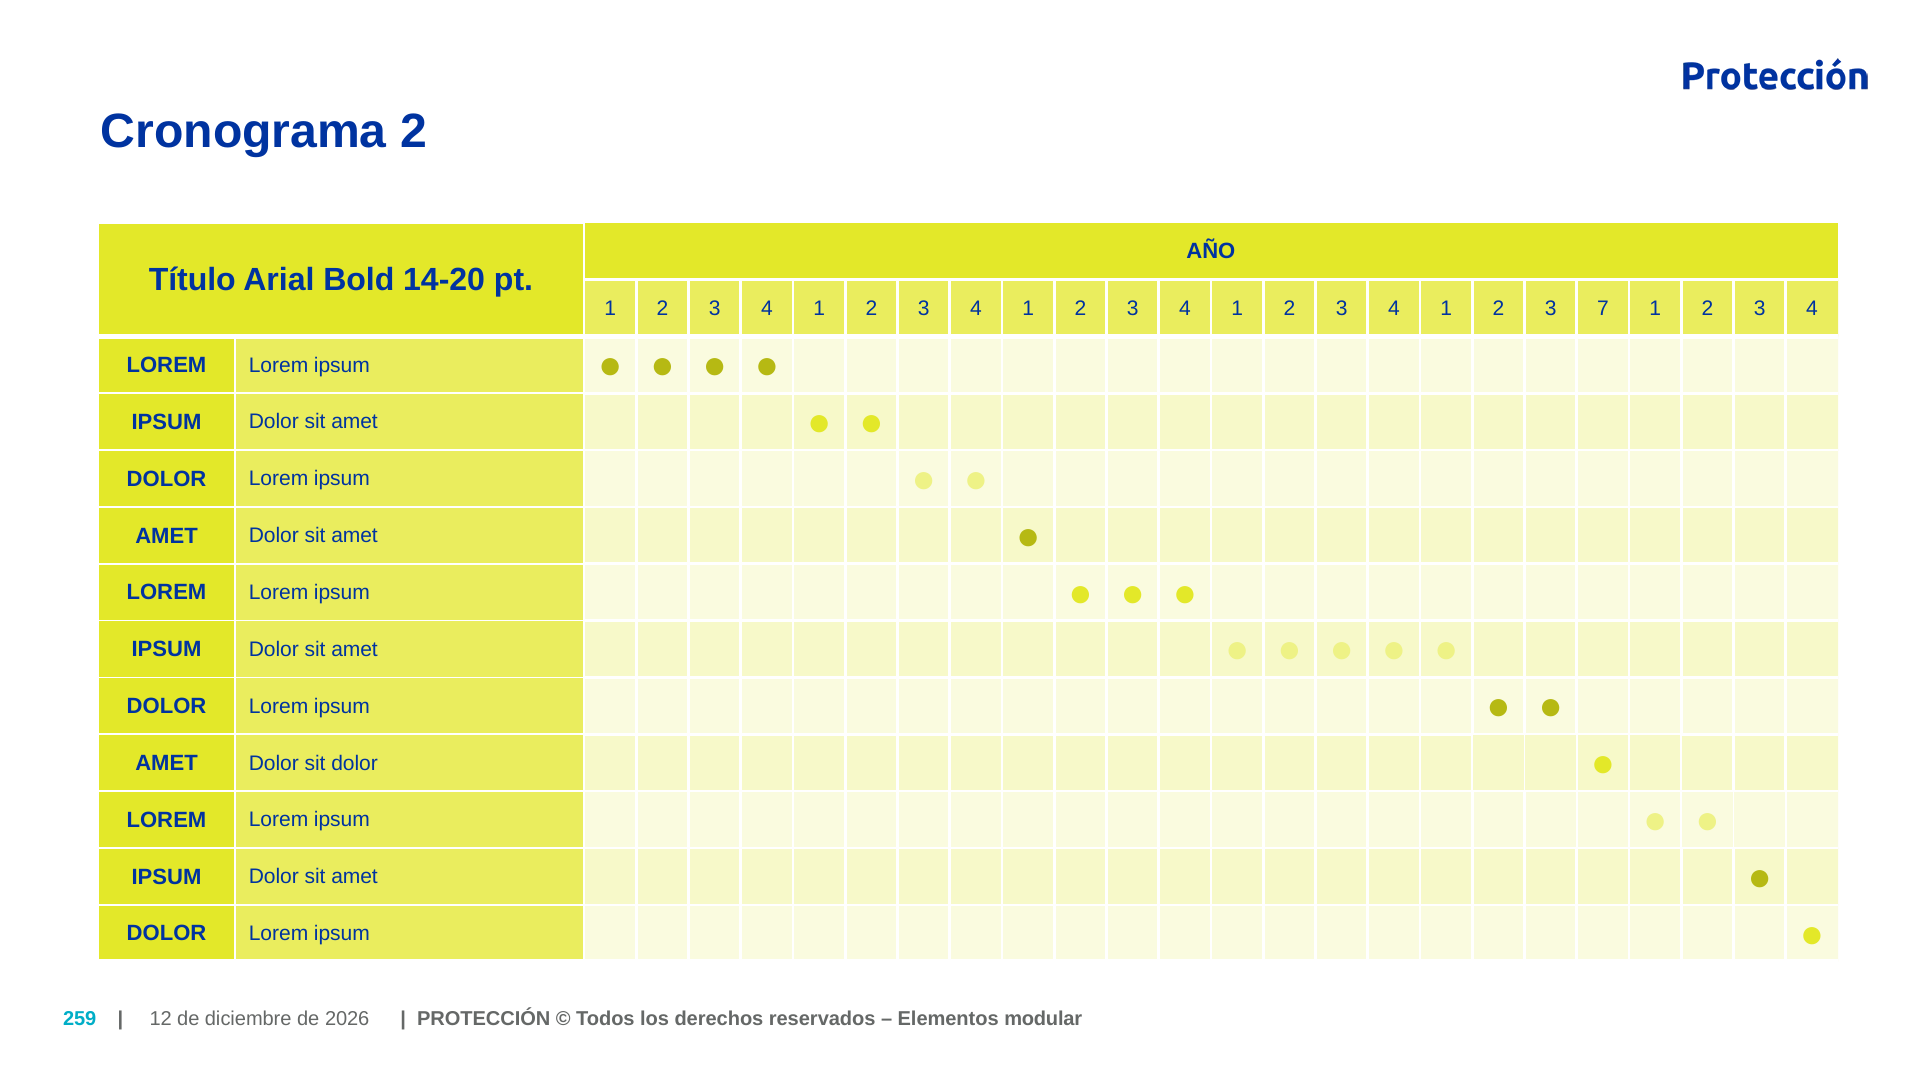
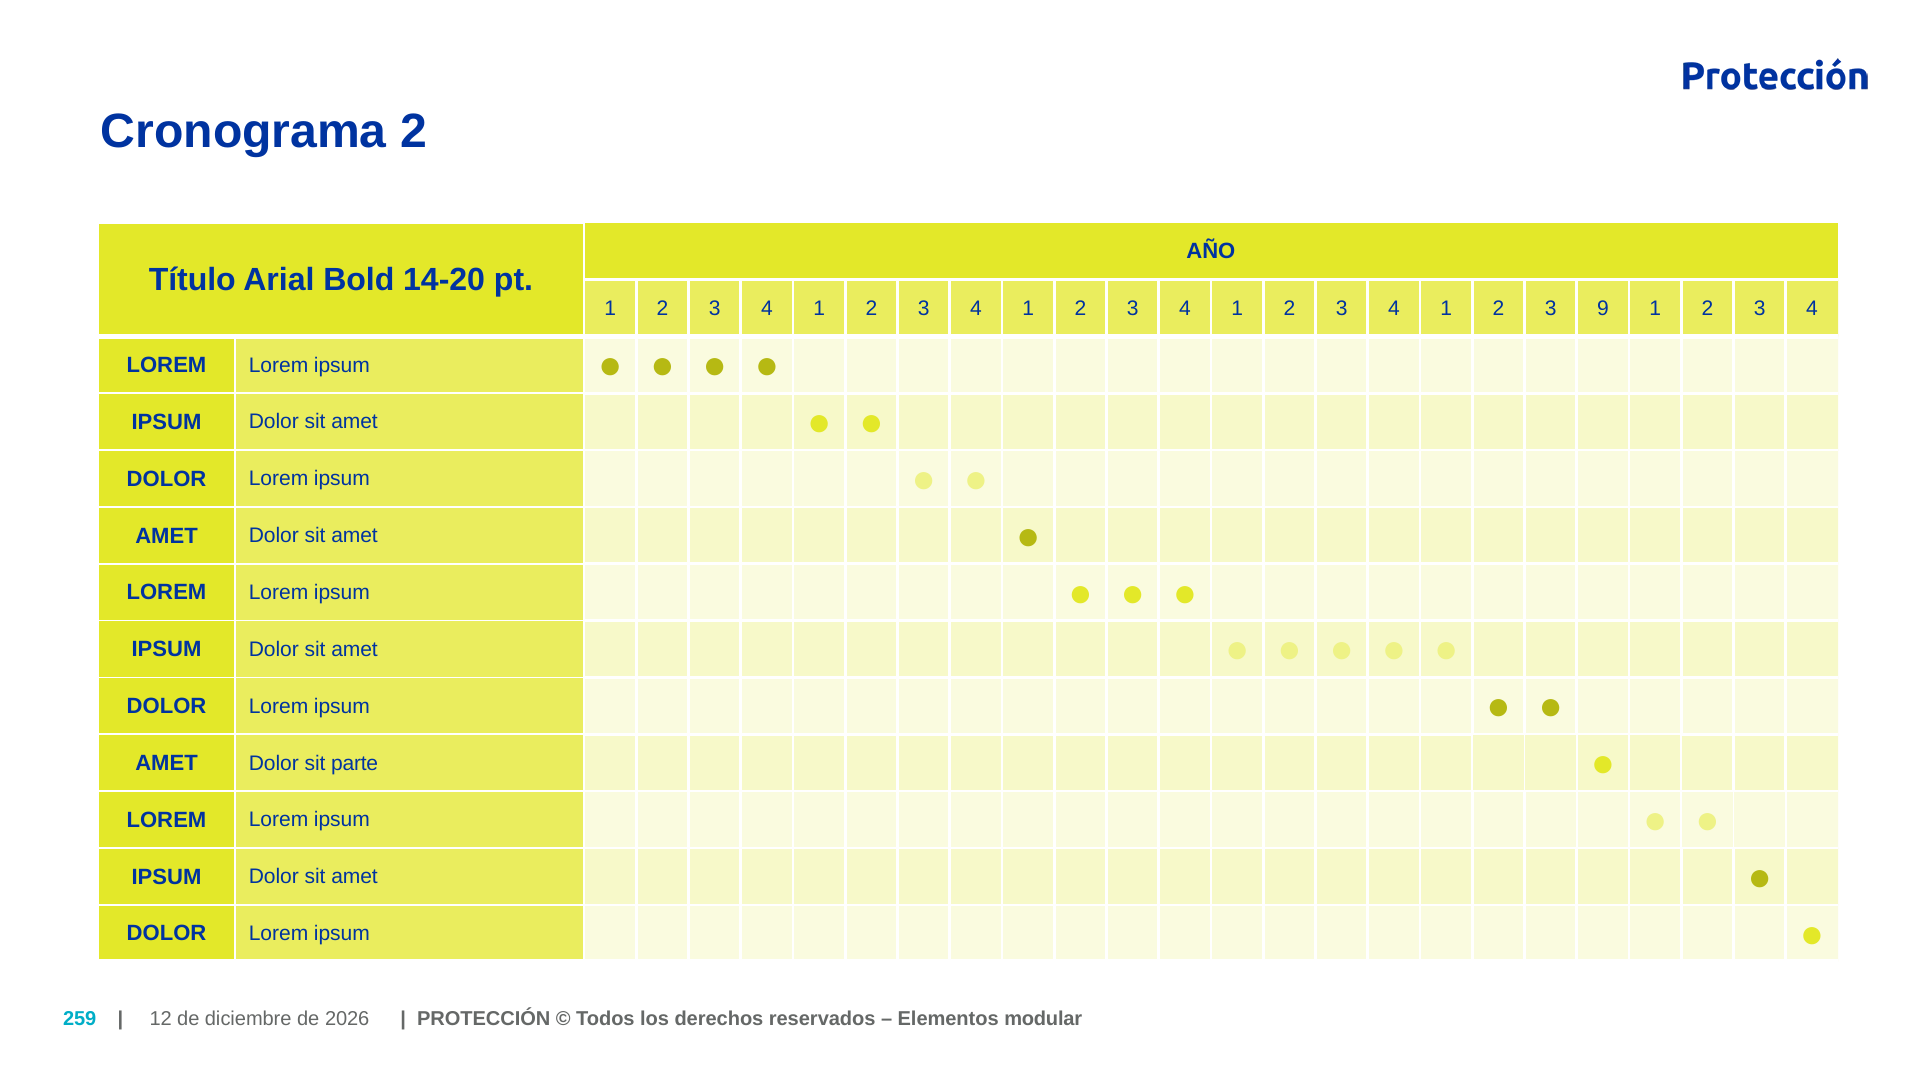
7: 7 -> 9
sit dolor: dolor -> parte
